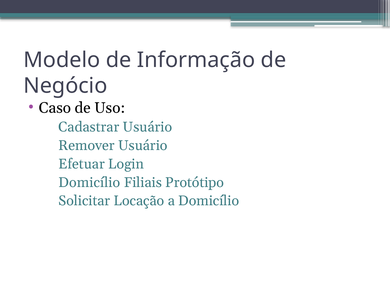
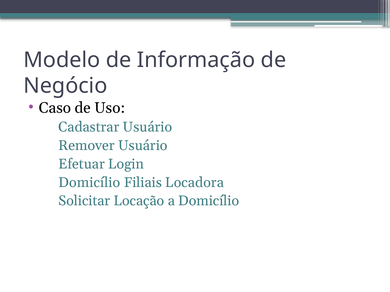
Protótipo: Protótipo -> Locadora
